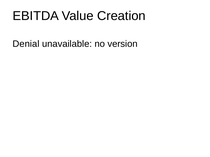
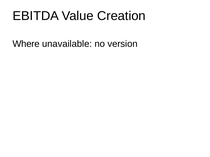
Denial: Denial -> Where
